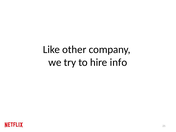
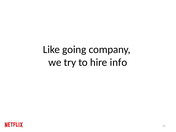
other: other -> going
